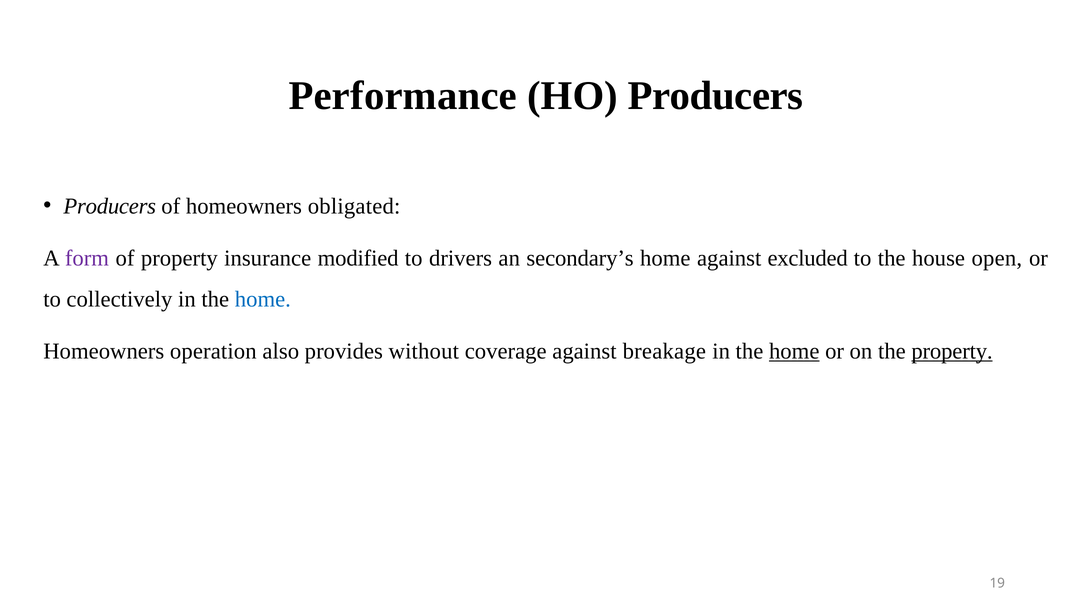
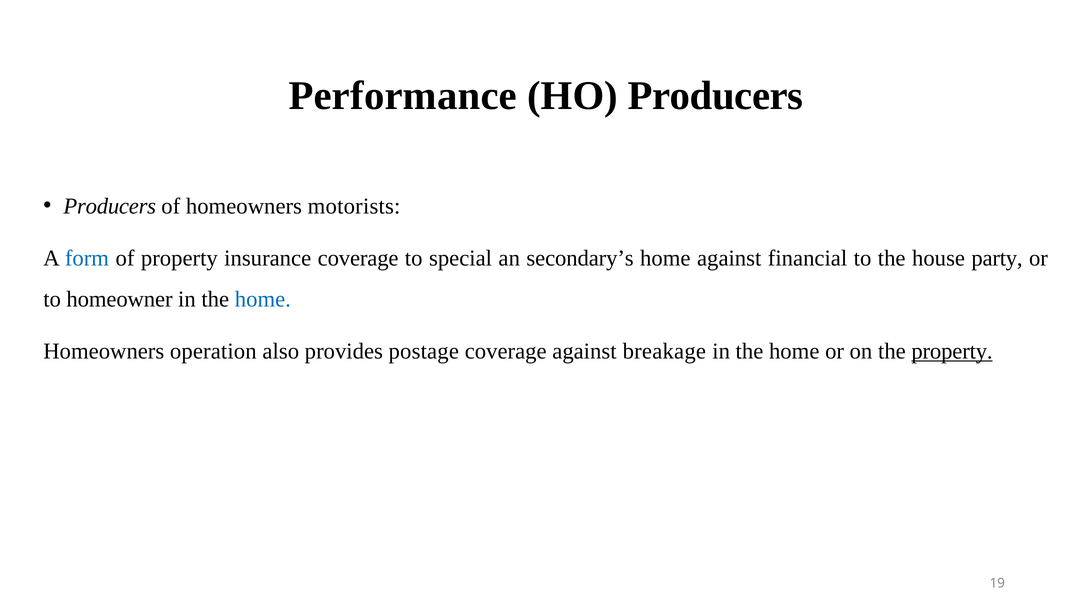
obligated: obligated -> motorists
form colour: purple -> blue
insurance modified: modified -> coverage
drivers: drivers -> special
excluded: excluded -> financial
open: open -> party
collectively: collectively -> homeowner
without: without -> postage
home at (794, 351) underline: present -> none
